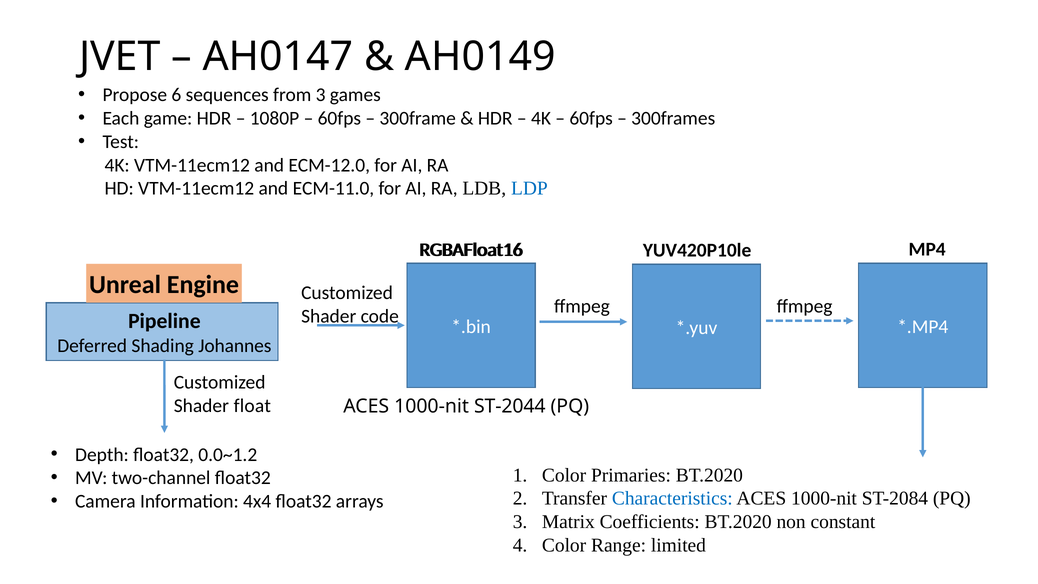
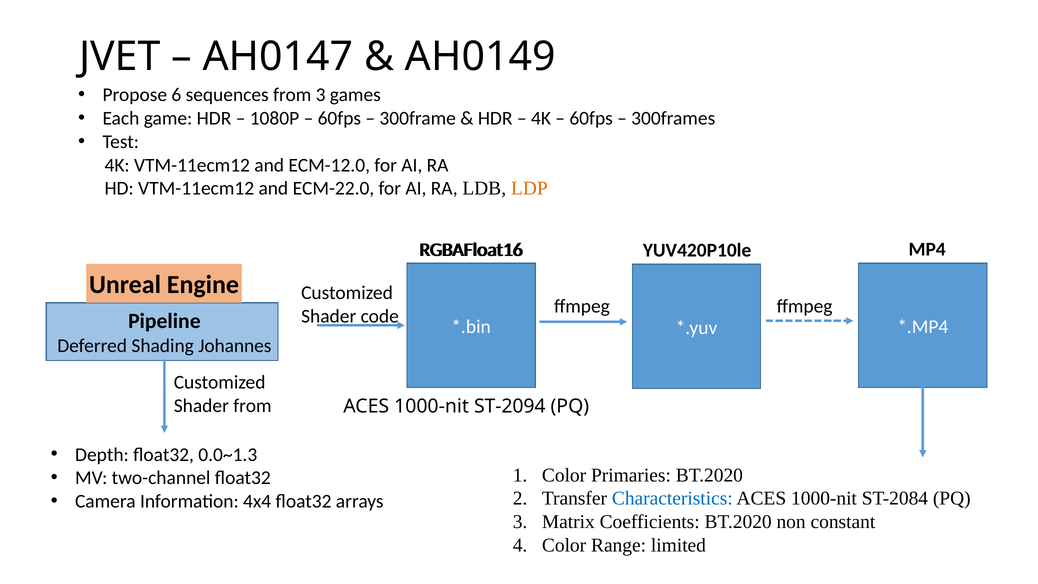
ECM-11.0: ECM-11.0 -> ECM-22.0
LDP colour: blue -> orange
Shader float: float -> from
ST-2044: ST-2044 -> ST-2094
0.0~1.2: 0.0~1.2 -> 0.0~1.3
